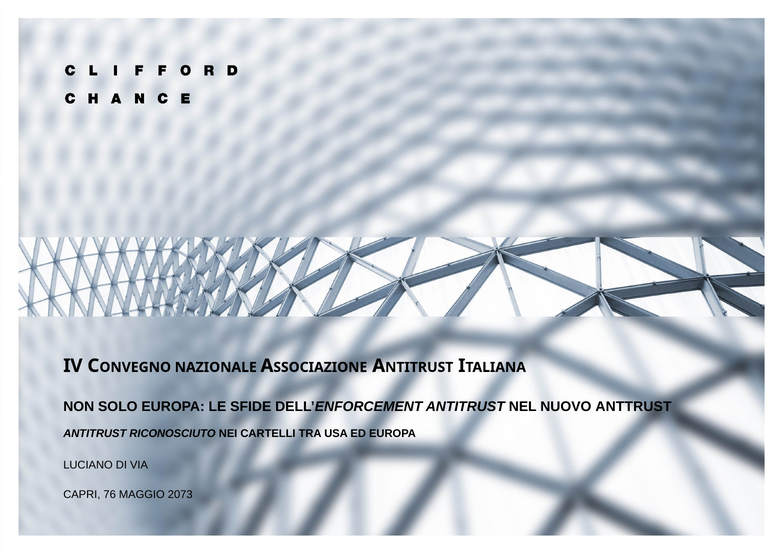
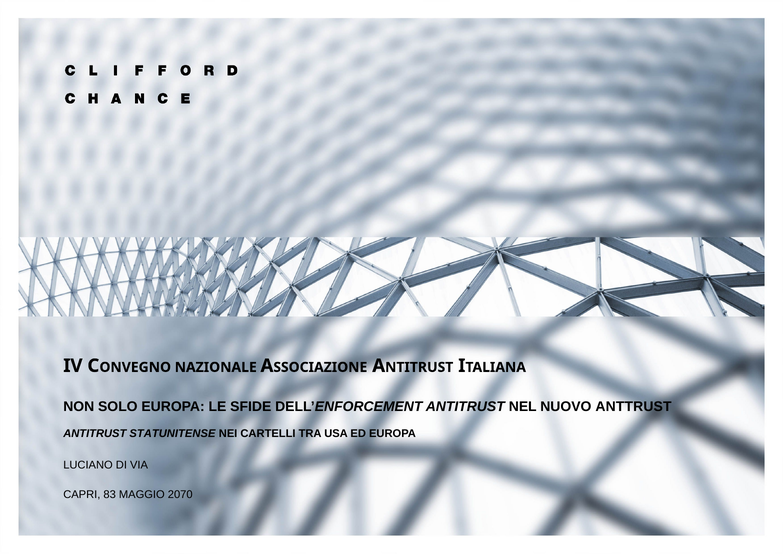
RICONOSCIUTO: RICONOSCIUTO -> STATUNITENSE
76: 76 -> 83
2073: 2073 -> 2070
